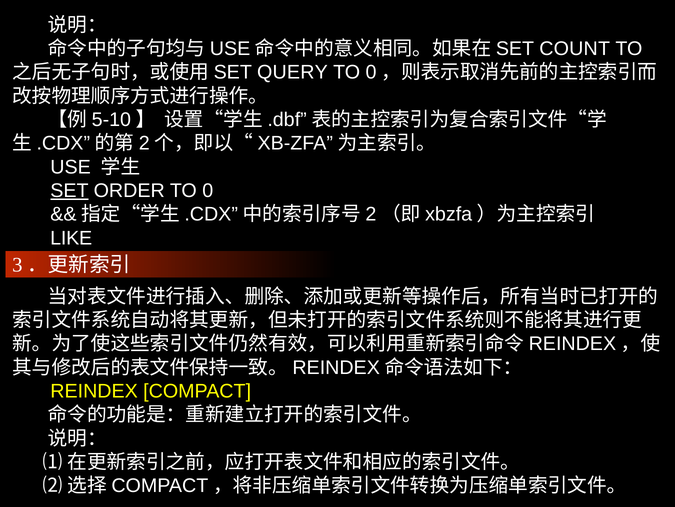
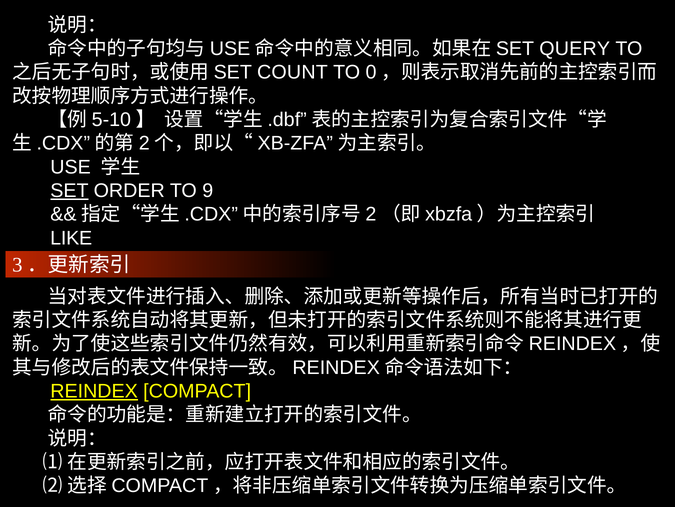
COUNT: COUNT -> QUERY
QUERY: QUERY -> COUNT
0: 0 -> 9
REINDEX underline: none -> present
